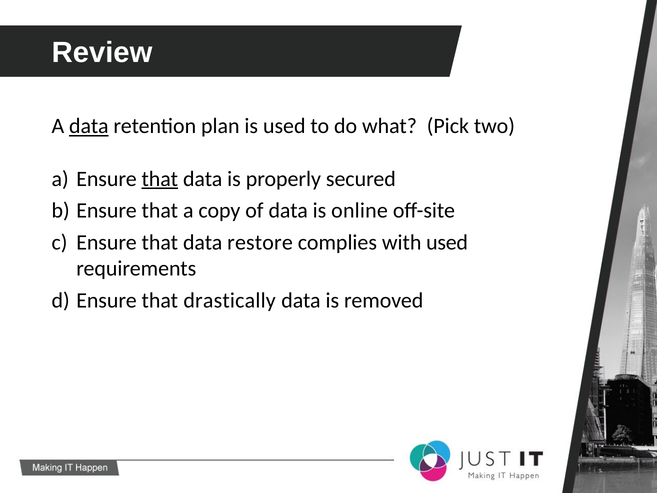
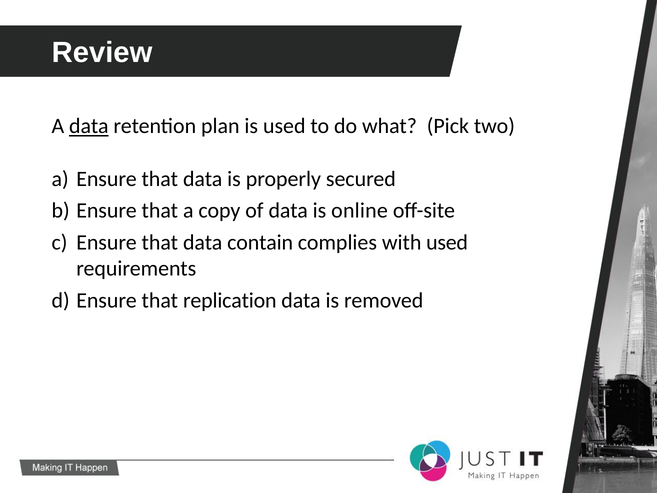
that at (160, 179) underline: present -> none
restore: restore -> contain
drastically: drastically -> replication
